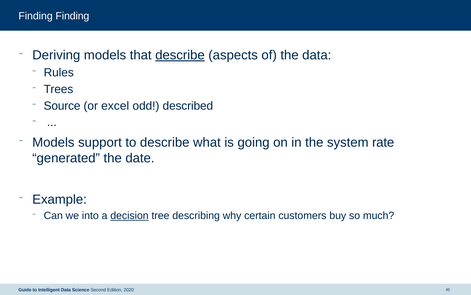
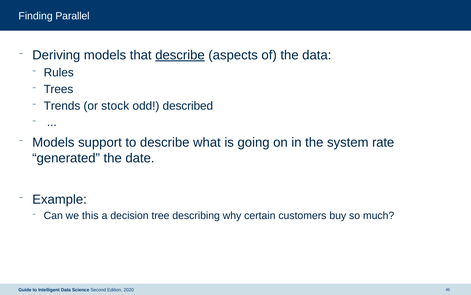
Finding Finding: Finding -> Parallel
Source: Source -> Trends
excel: excel -> stock
into: into -> this
decision underline: present -> none
